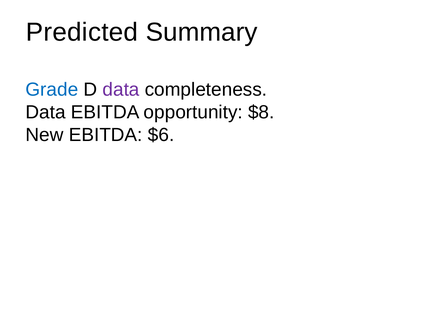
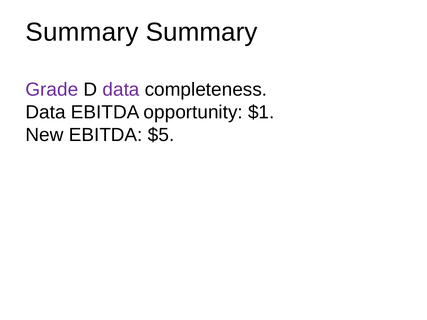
Predicted at (82, 32): Predicted -> Summary
Grade colour: blue -> purple
$8: $8 -> $1
$6: $6 -> $5
